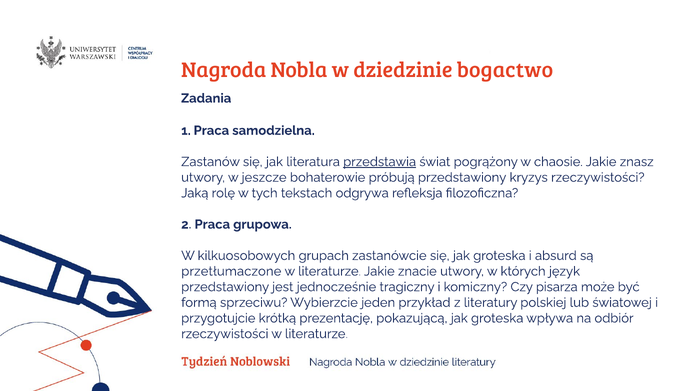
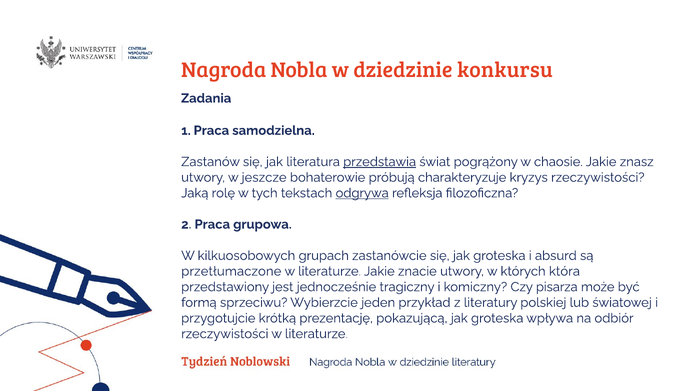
bogactwo: bogactwo -> konkursu
próbują przedstawiony: przedstawiony -> charakteryzuje
odgrywa underline: none -> present
język: język -> która
